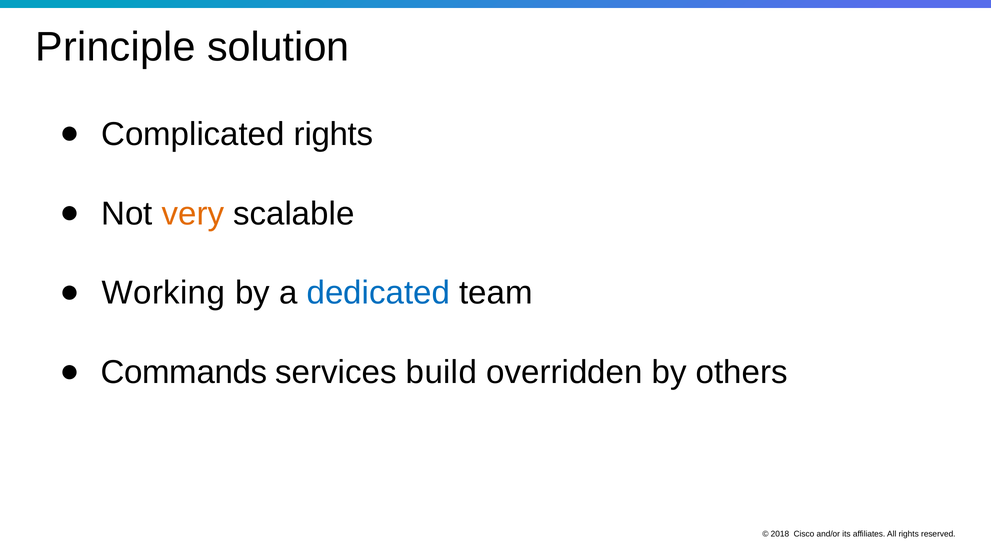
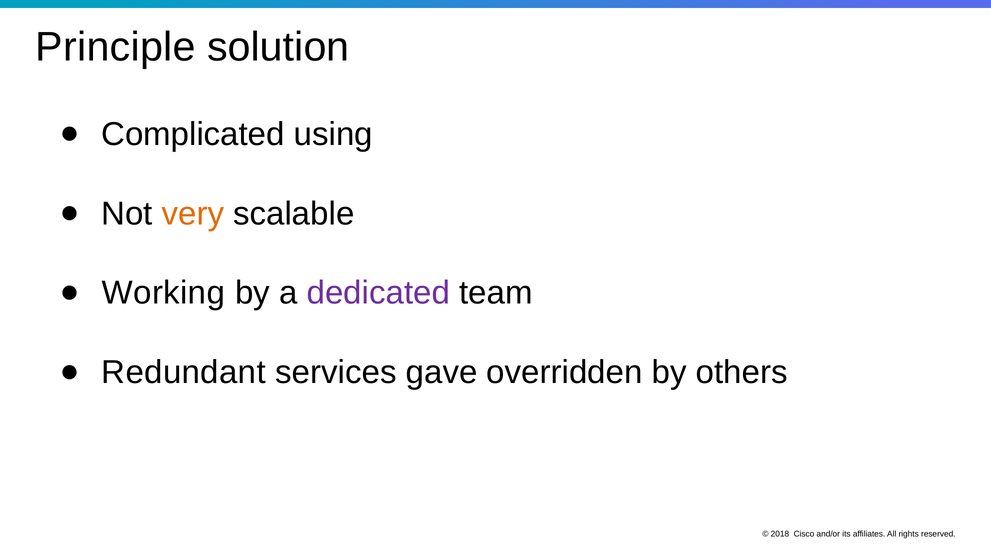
Complicated rights: rights -> using
dedicated colour: blue -> purple
Commands: Commands -> Redundant
build: build -> gave
